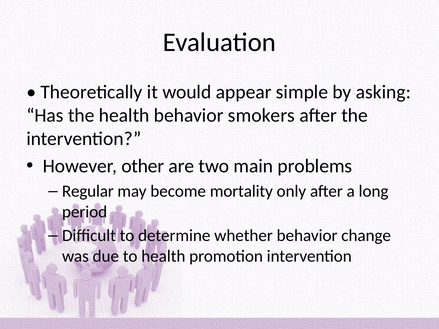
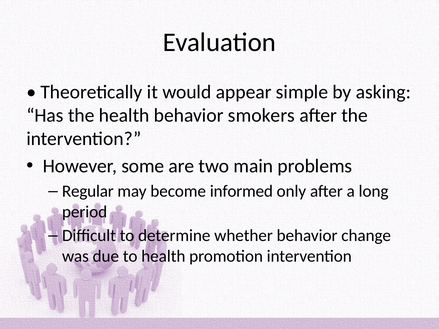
other: other -> some
mortality: mortality -> informed
